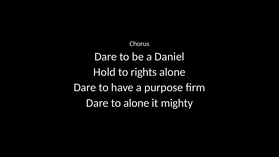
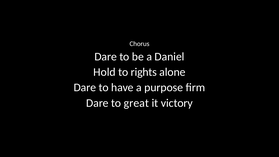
to alone: alone -> great
mighty: mighty -> victory
